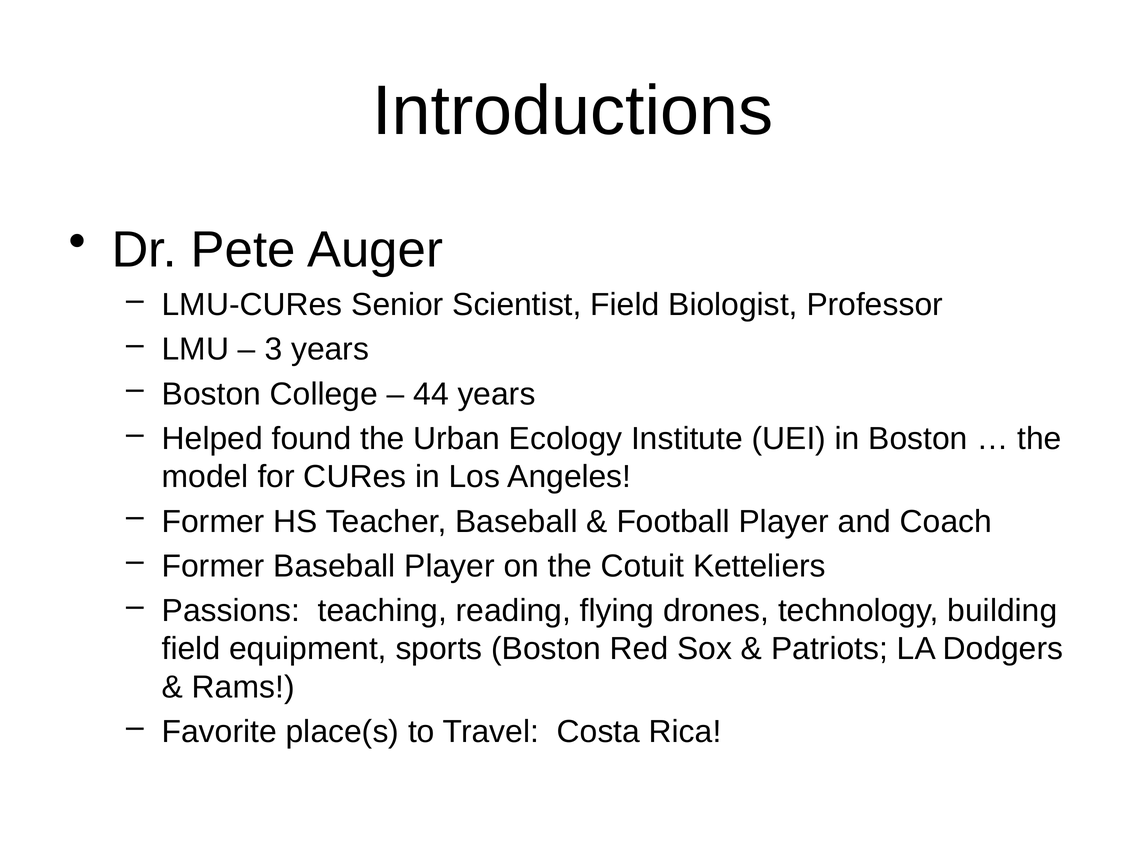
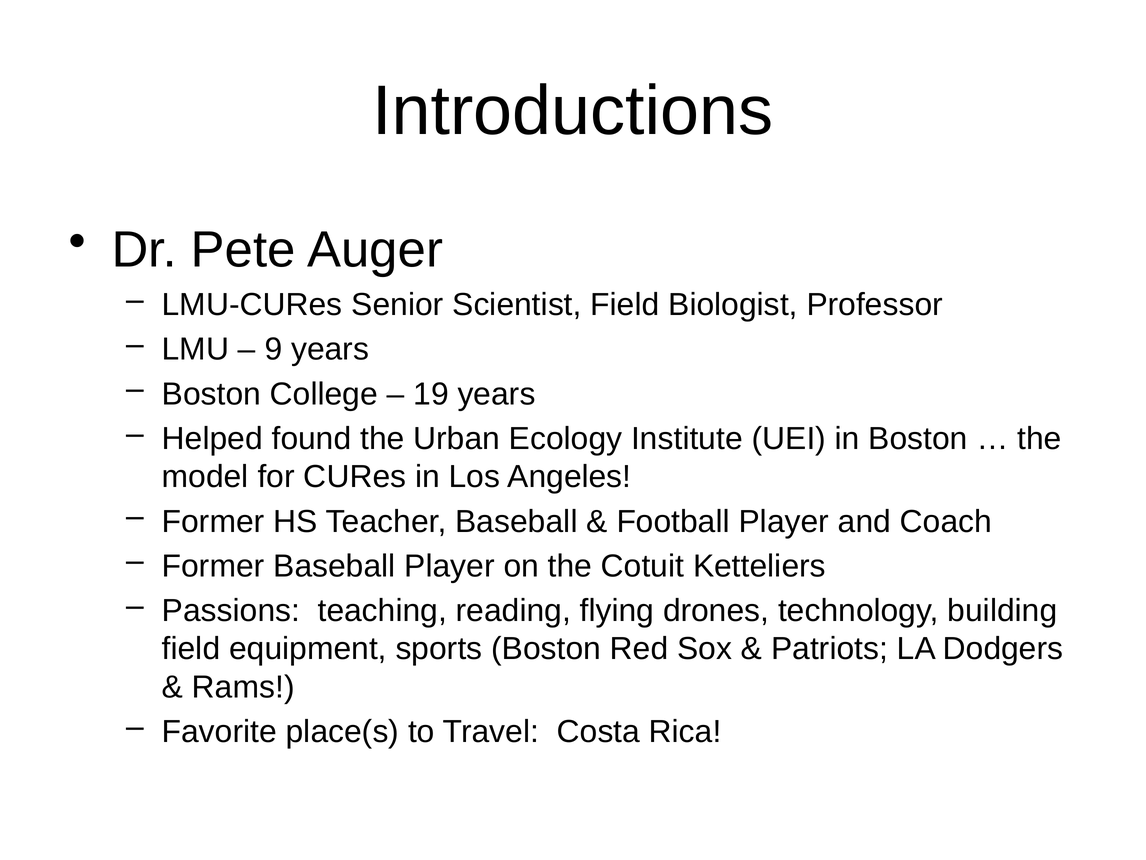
3: 3 -> 9
44: 44 -> 19
